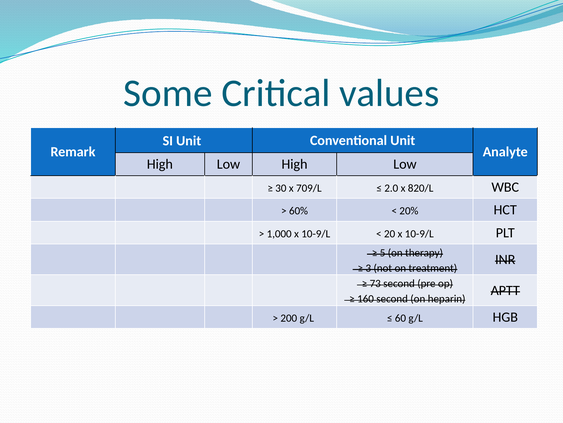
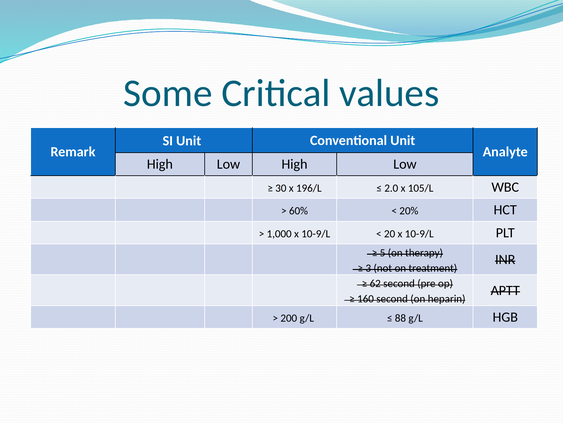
709/L: 709/L -> 196/L
820/L: 820/L -> 105/L
73: 73 -> 62
60: 60 -> 88
